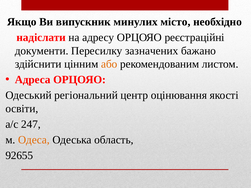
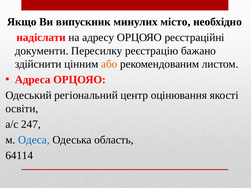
зазначених: зазначених -> реєстрацію
Одеса colour: orange -> blue
92655: 92655 -> 64114
